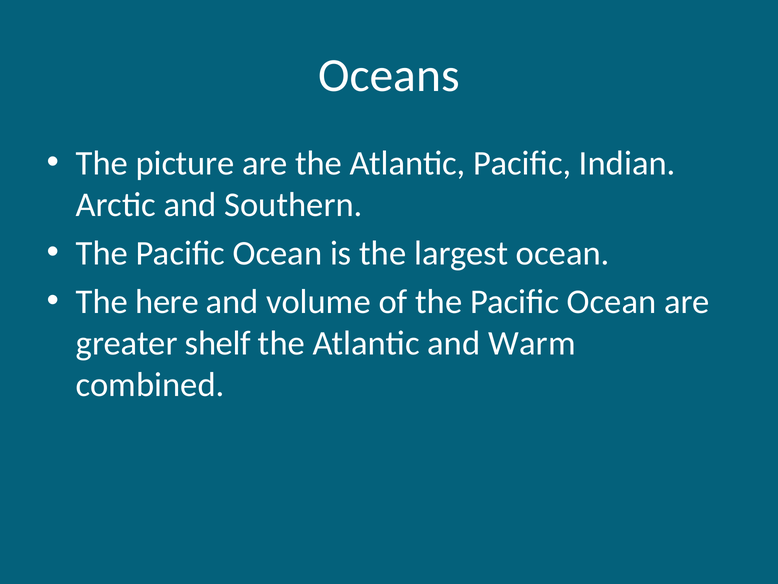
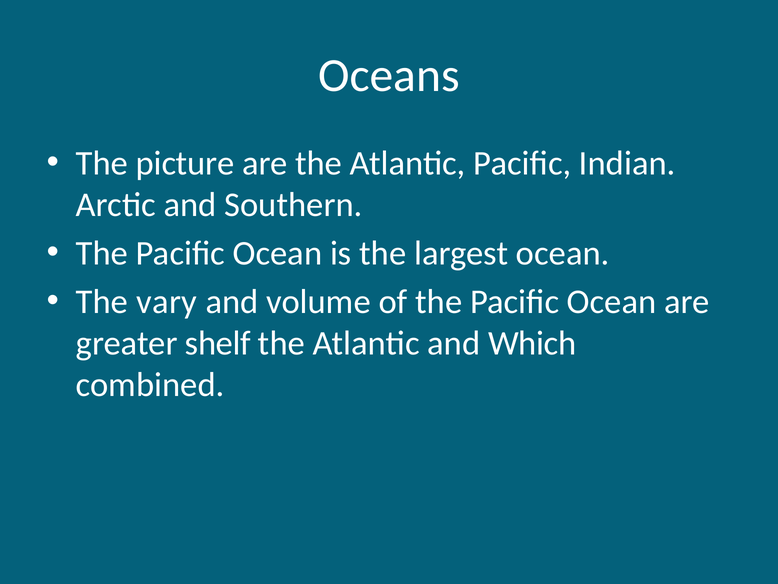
here: here -> vary
Warm: Warm -> Which
